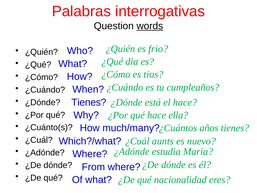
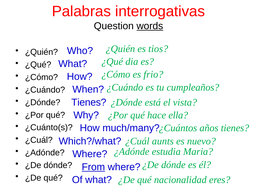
frio: frio -> tios
tios: tios -> frio
el hace: hace -> vista
From underline: none -> present
